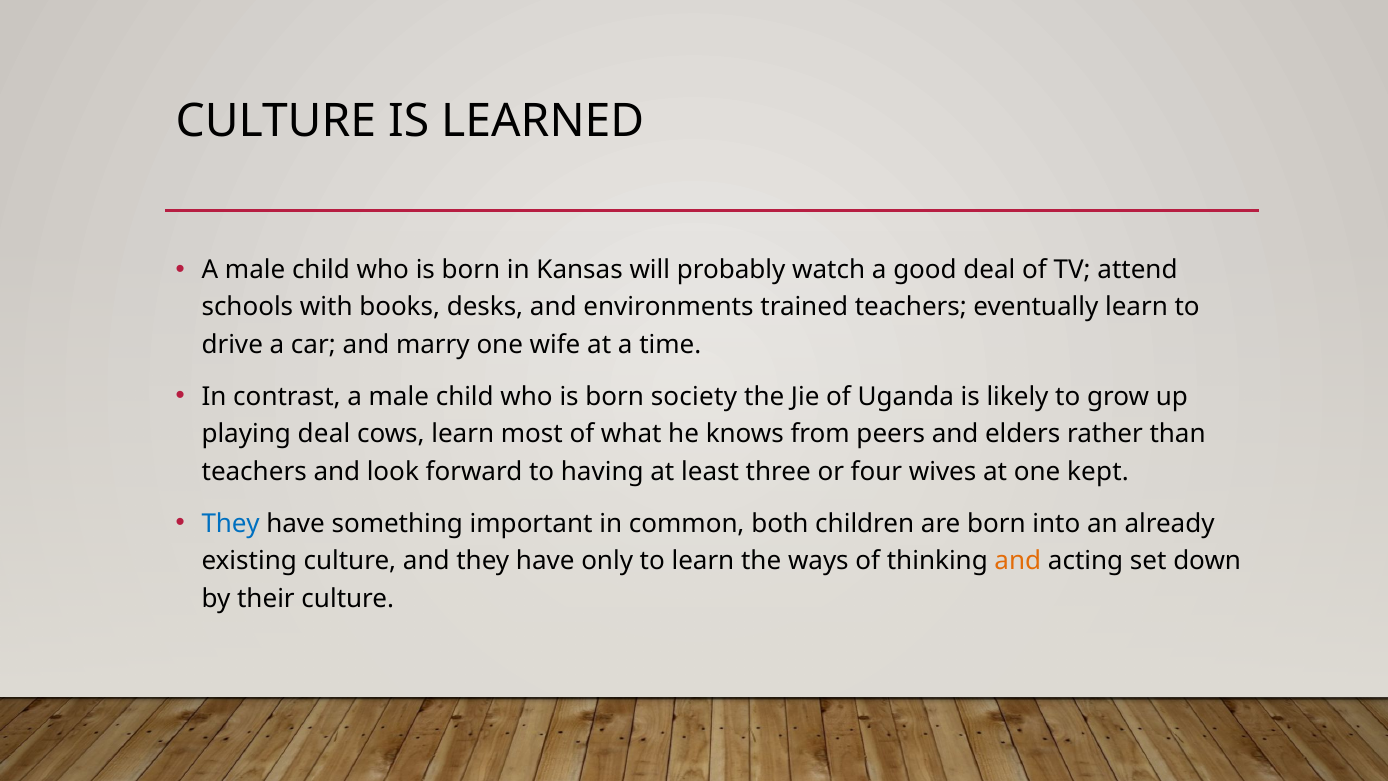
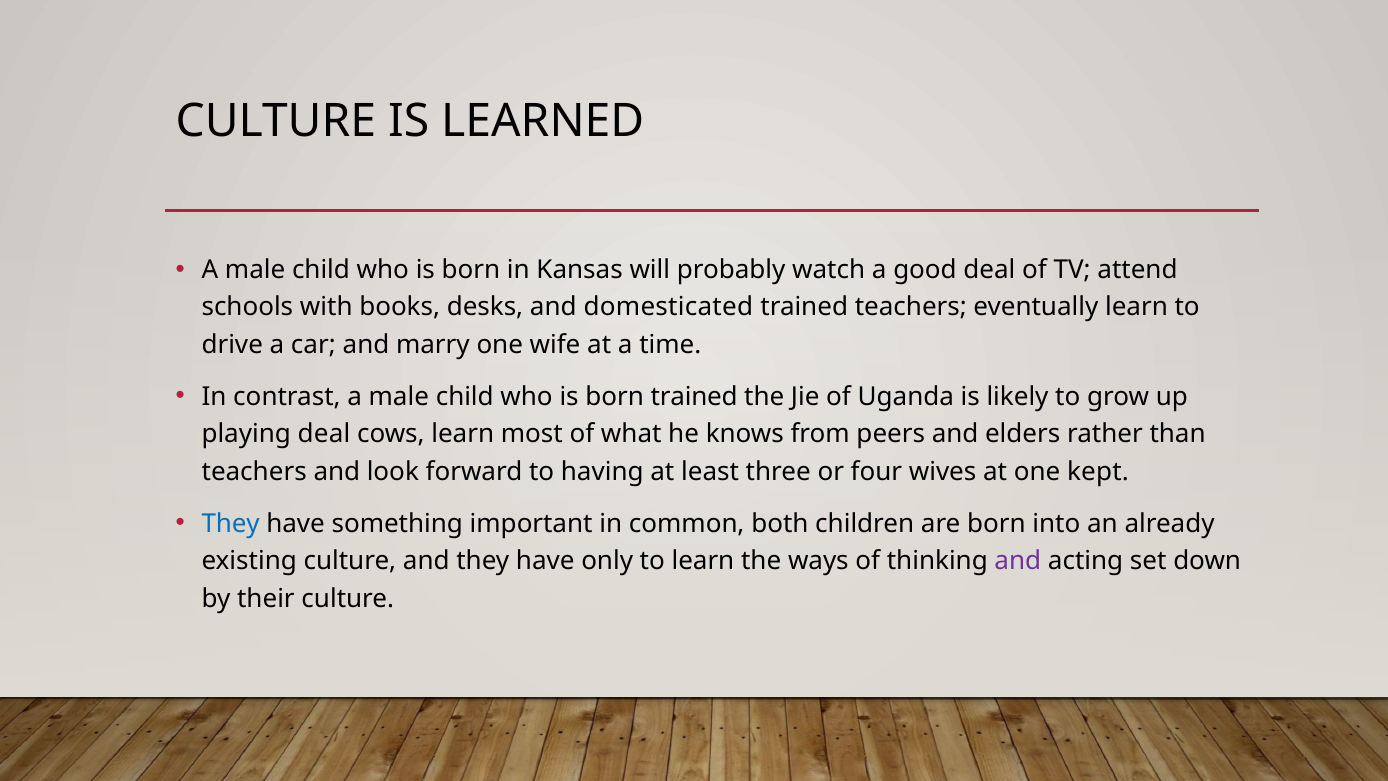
environments: environments -> domesticated
born society: society -> trained
and at (1018, 561) colour: orange -> purple
